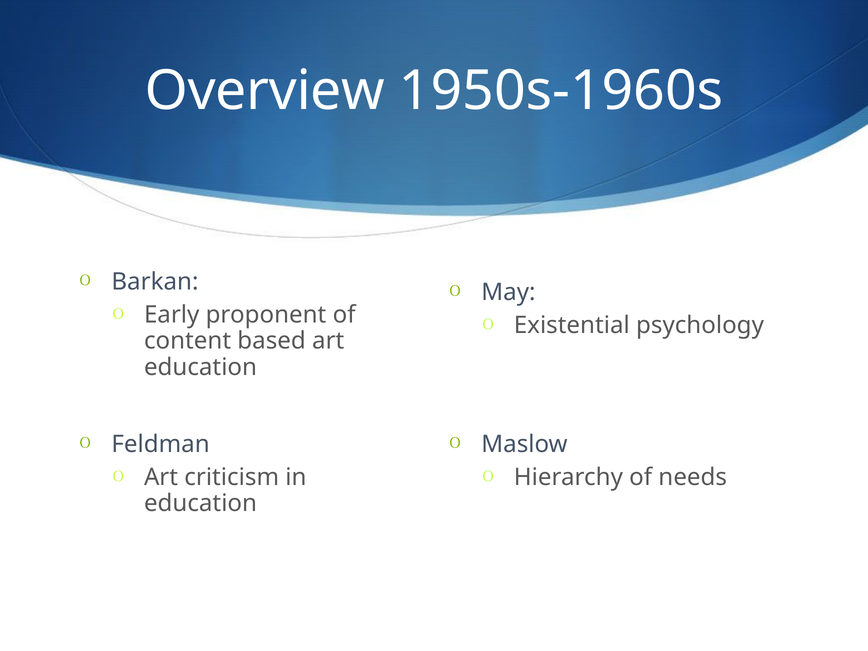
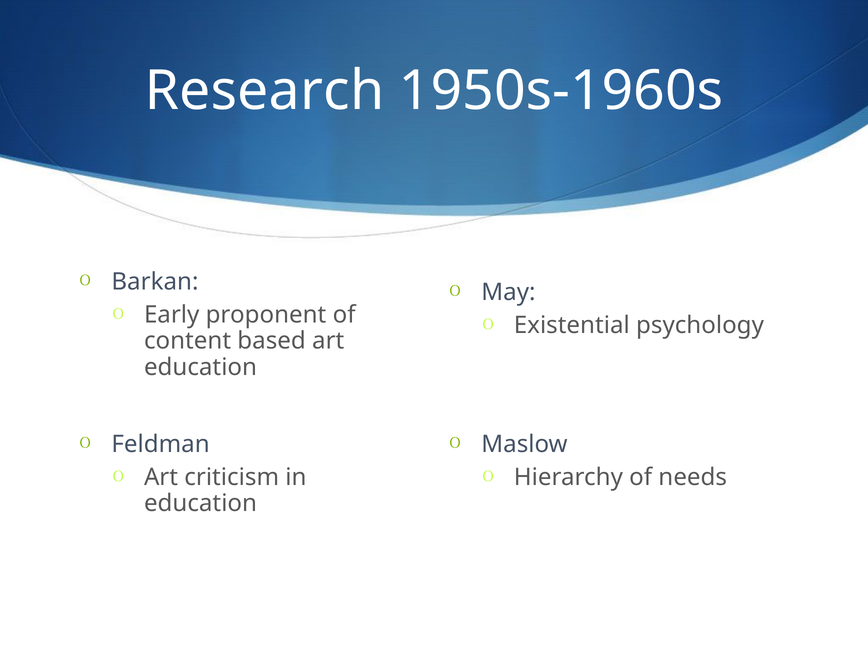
Overview: Overview -> Research
